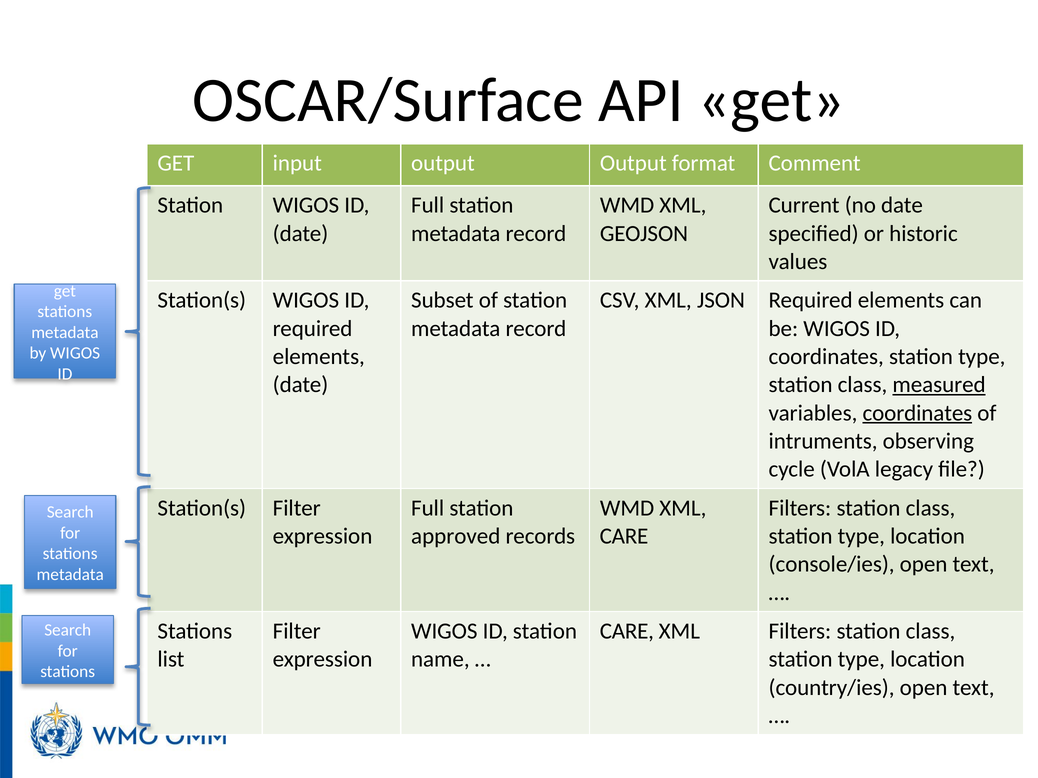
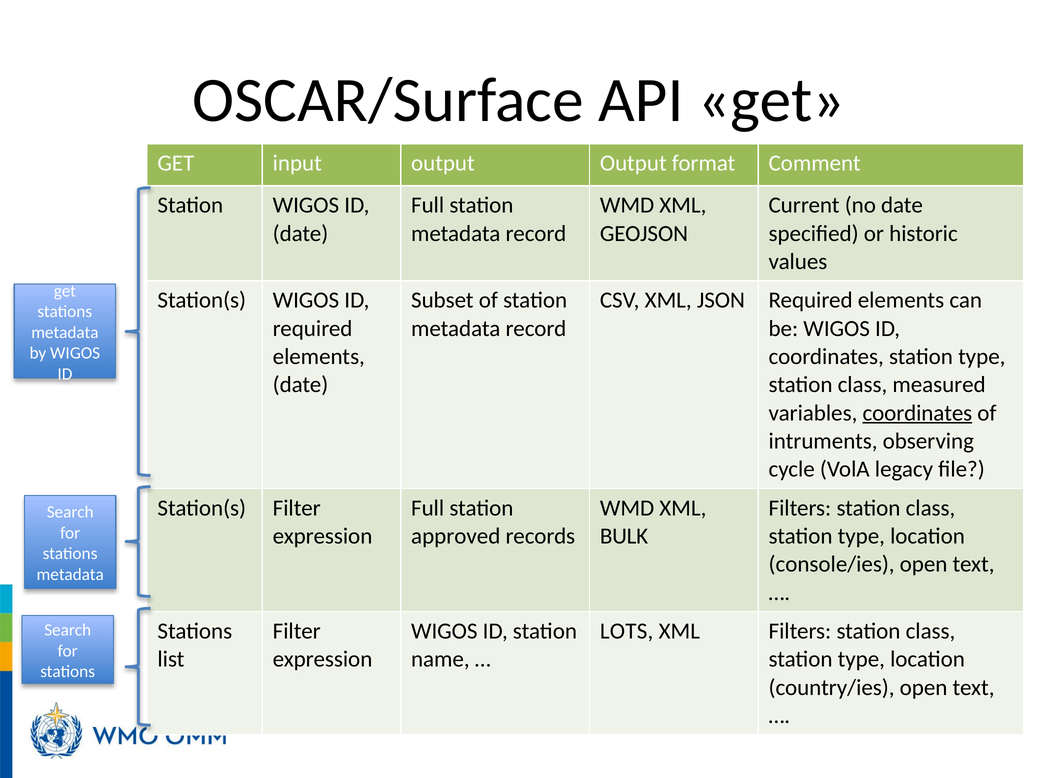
measured underline: present -> none
CARE at (624, 536): CARE -> BULK
CARE at (627, 631): CARE -> LOTS
